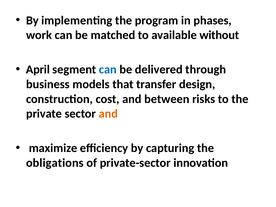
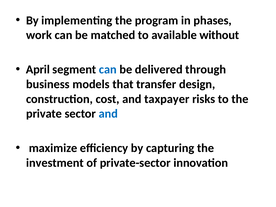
between: between -> taxpayer
and at (108, 114) colour: orange -> blue
obligations: obligations -> investment
